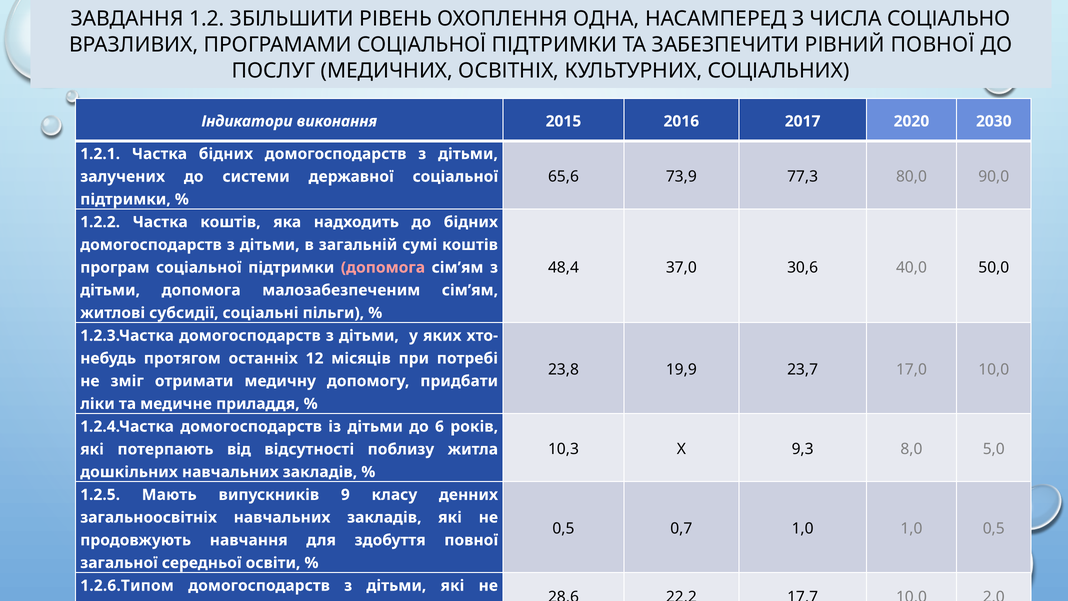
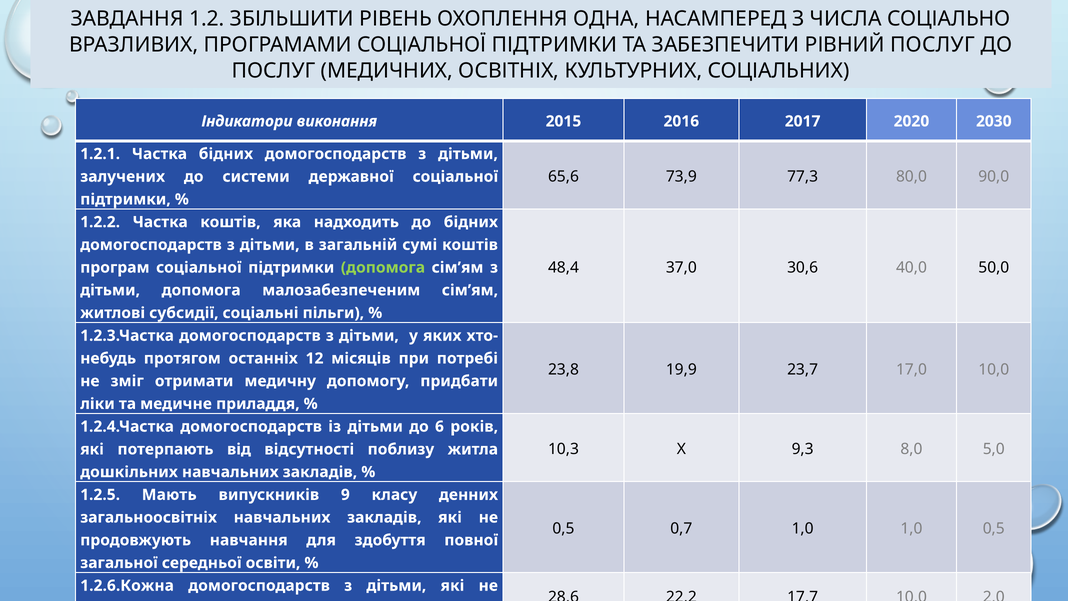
РІВНИЙ ПОВНОЇ: ПОВНОЇ -> ПОСЛУГ
допомога at (383, 267) colour: pink -> light green
1.2.6.Типом: 1.2.6.Типом -> 1.2.6.Кожна
